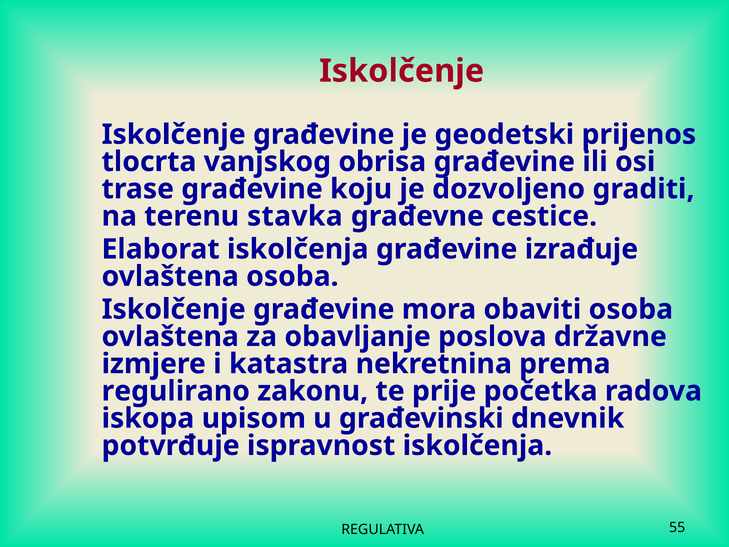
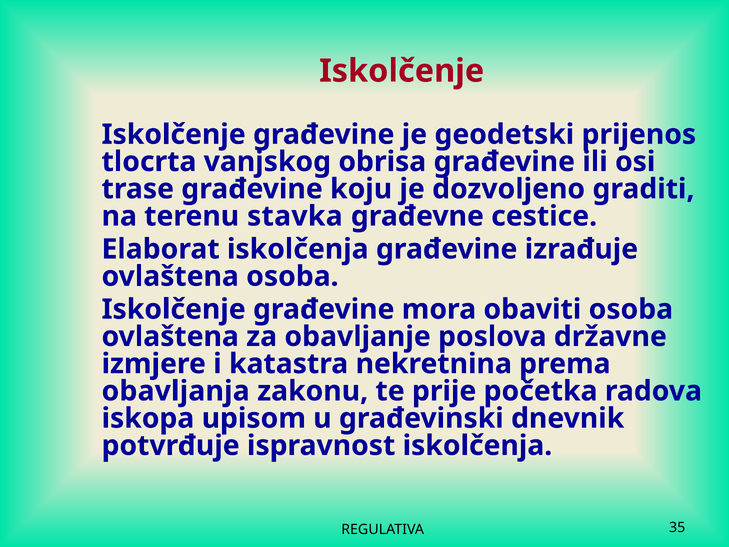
regulirano: regulirano -> obavljanja
55: 55 -> 35
